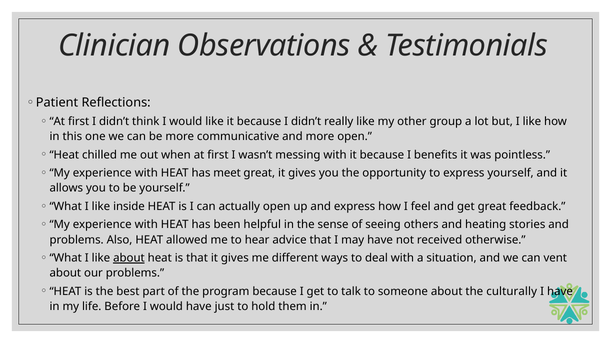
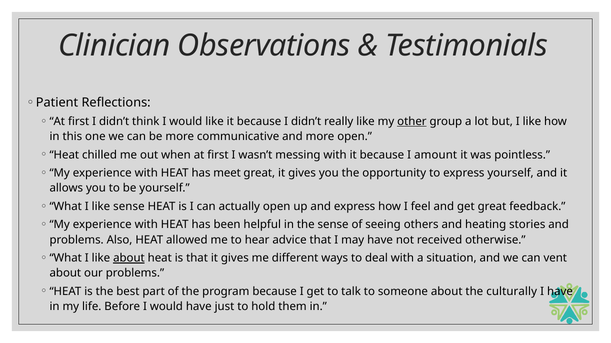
other underline: none -> present
benefits: benefits -> amount
like inside: inside -> sense
